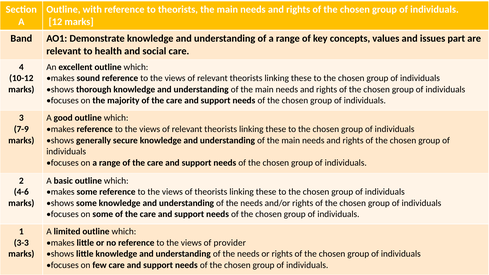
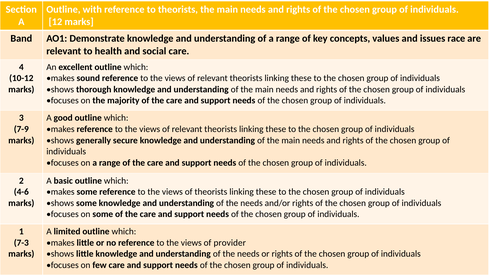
part: part -> race
3-3: 3-3 -> 7-3
